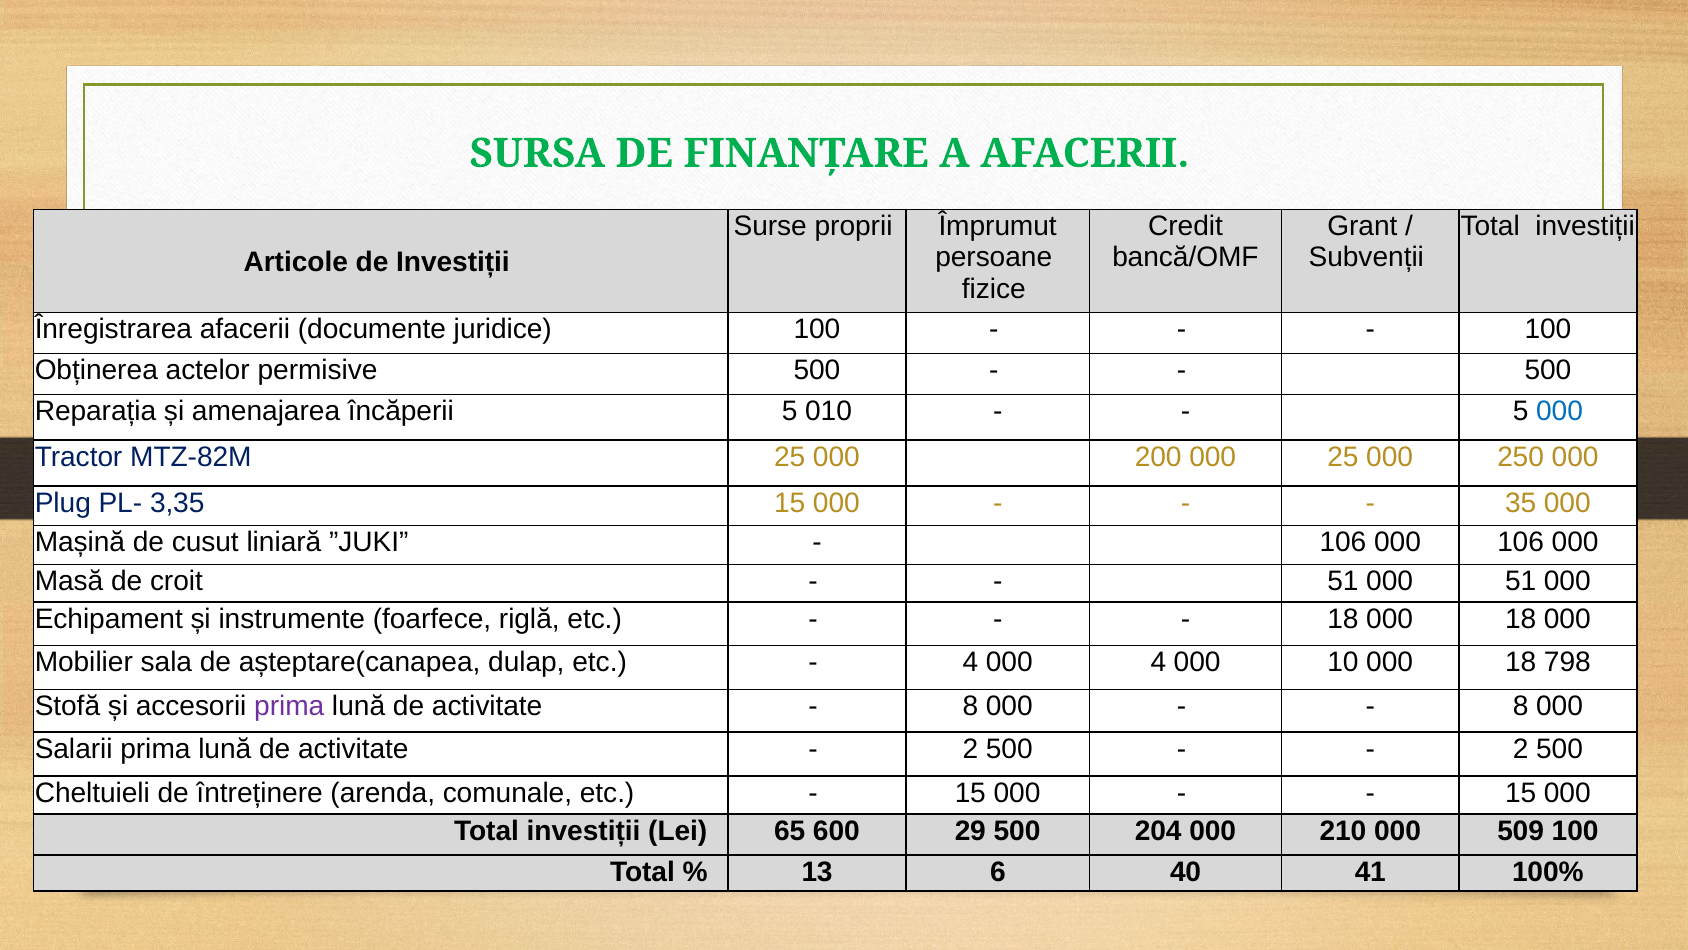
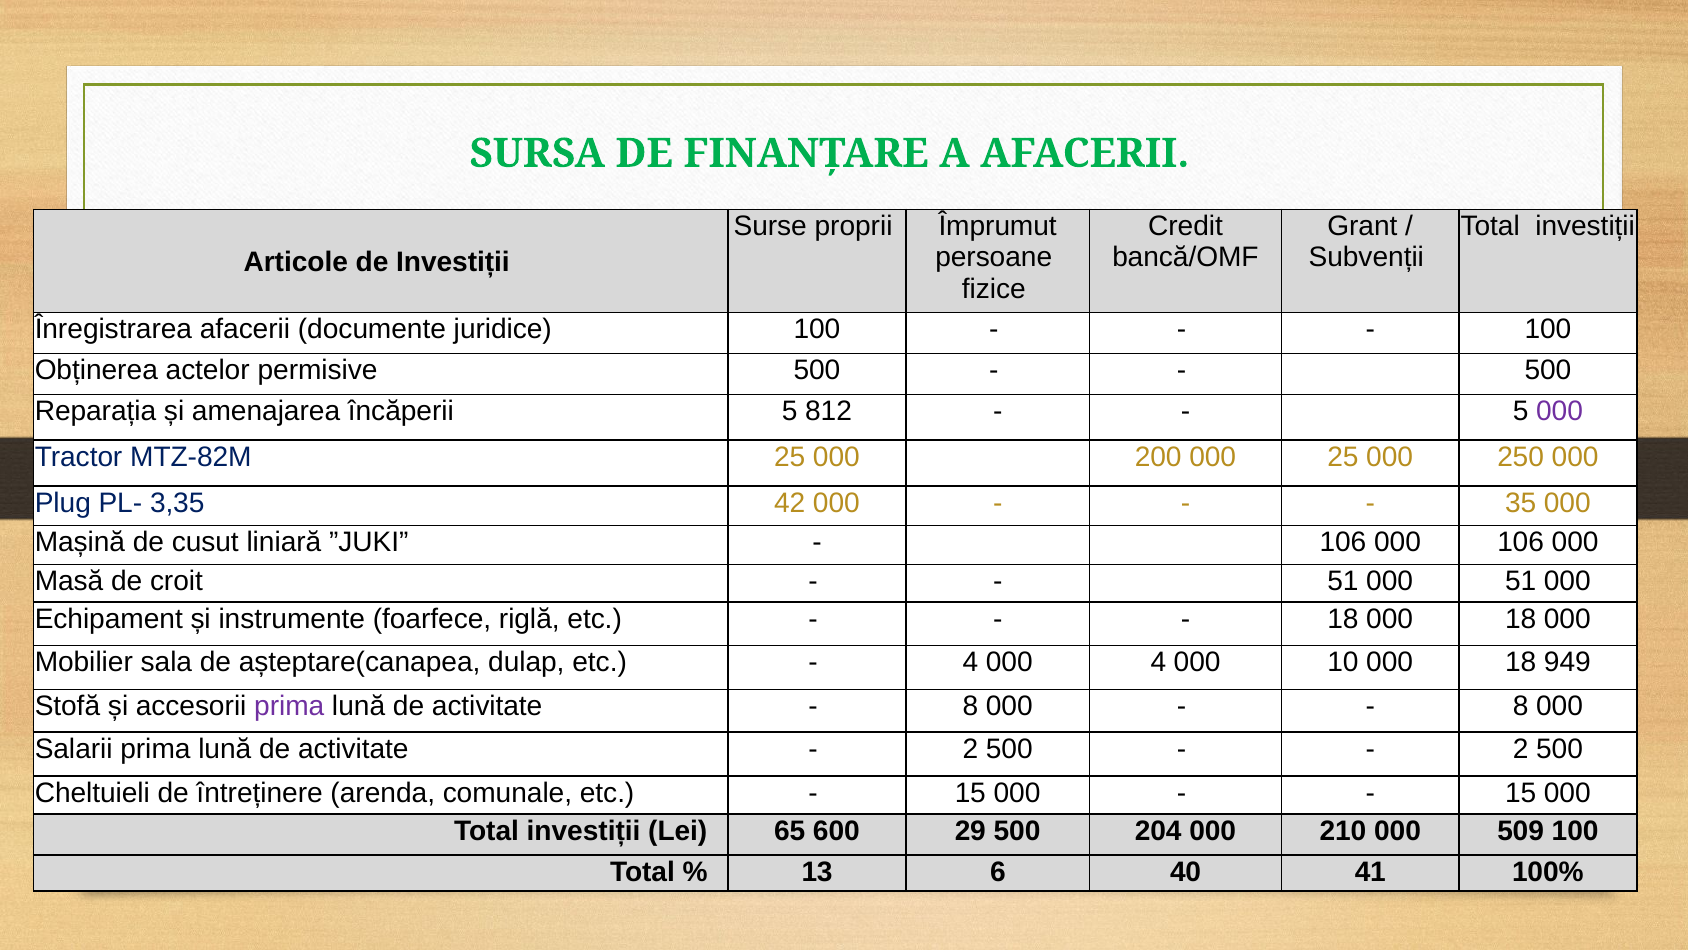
010: 010 -> 812
000 at (1560, 411) colour: blue -> purple
3,35 15: 15 -> 42
798: 798 -> 949
